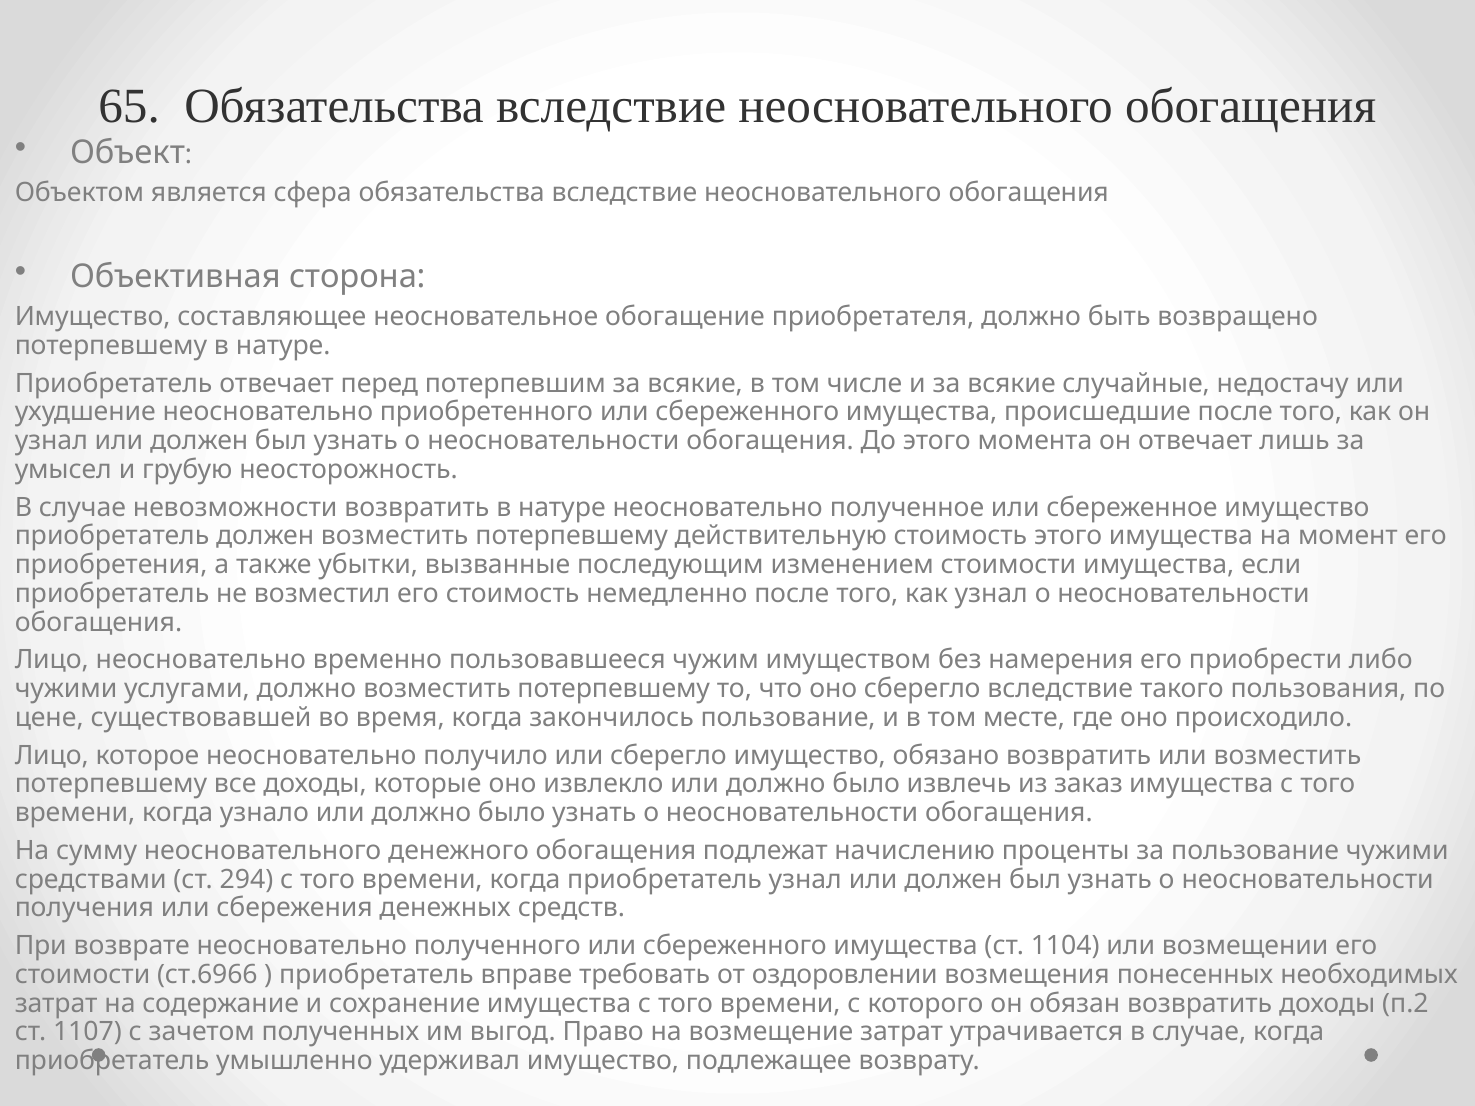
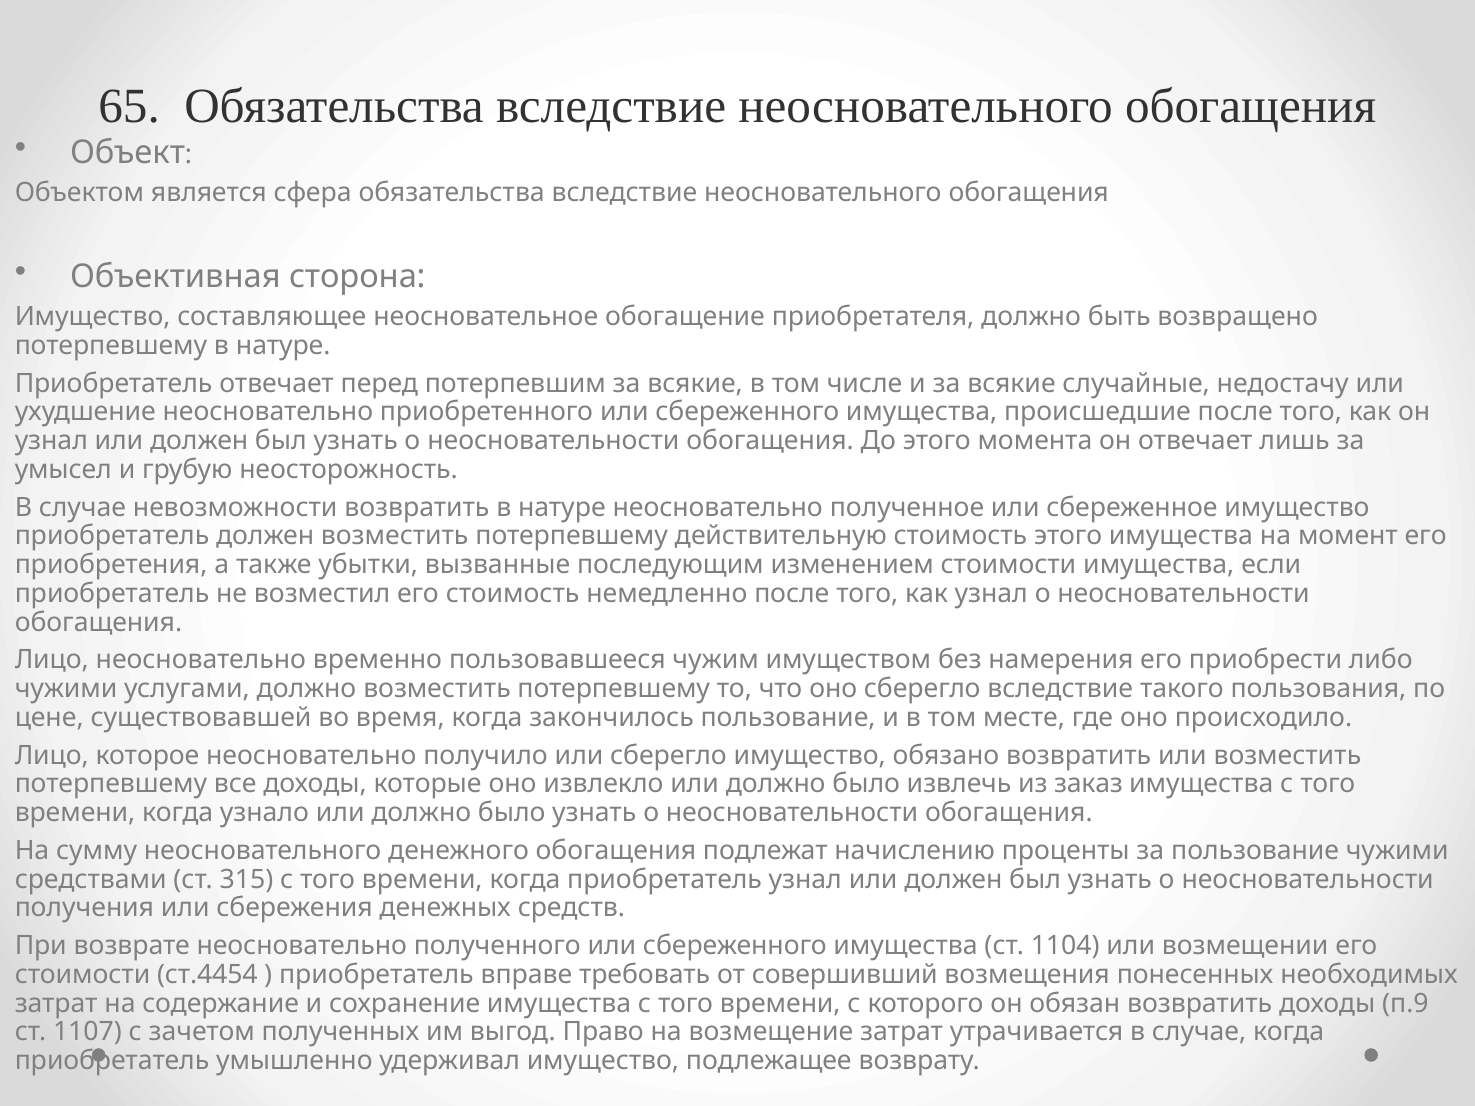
294: 294 -> 315
ст.6966: ст.6966 -> ст.4454
оздоровлении: оздоровлении -> совершивший
п.2: п.2 -> п.9
